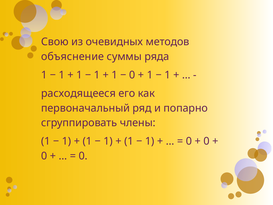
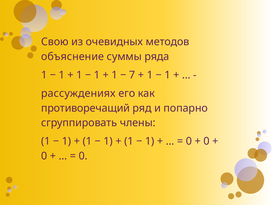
0 at (132, 75): 0 -> 7
расходящееся: расходящееся -> рассуждениях
первоначальный: первоначальный -> противоречащий
